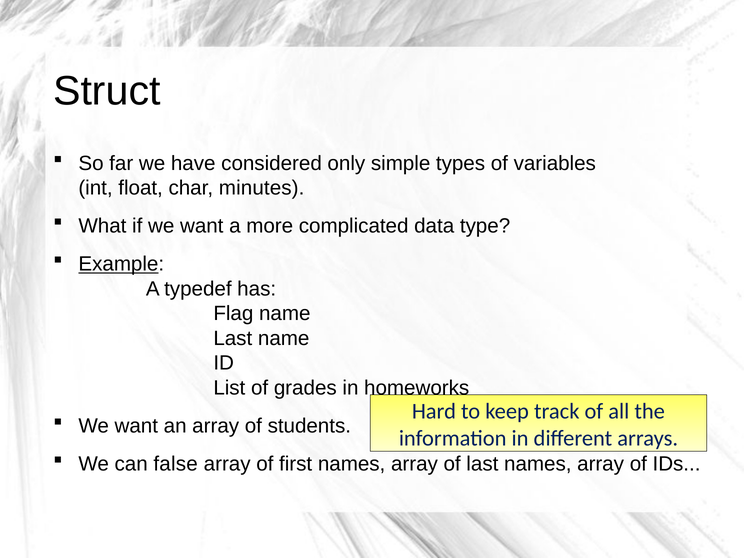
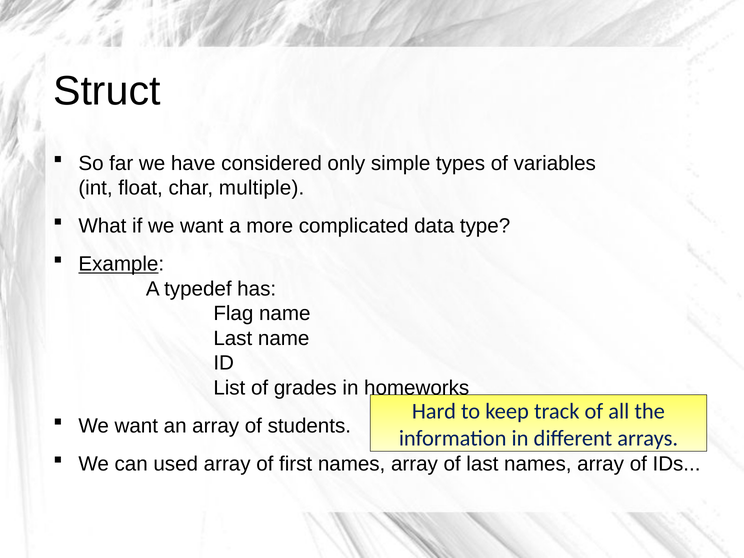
minutes: minutes -> multiple
false: false -> used
